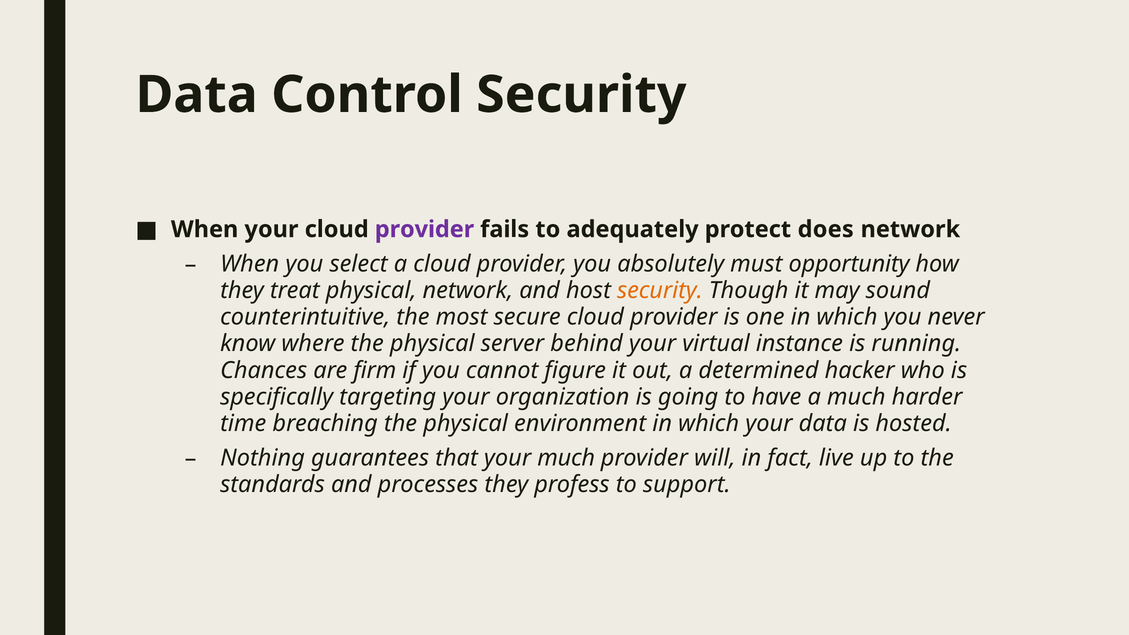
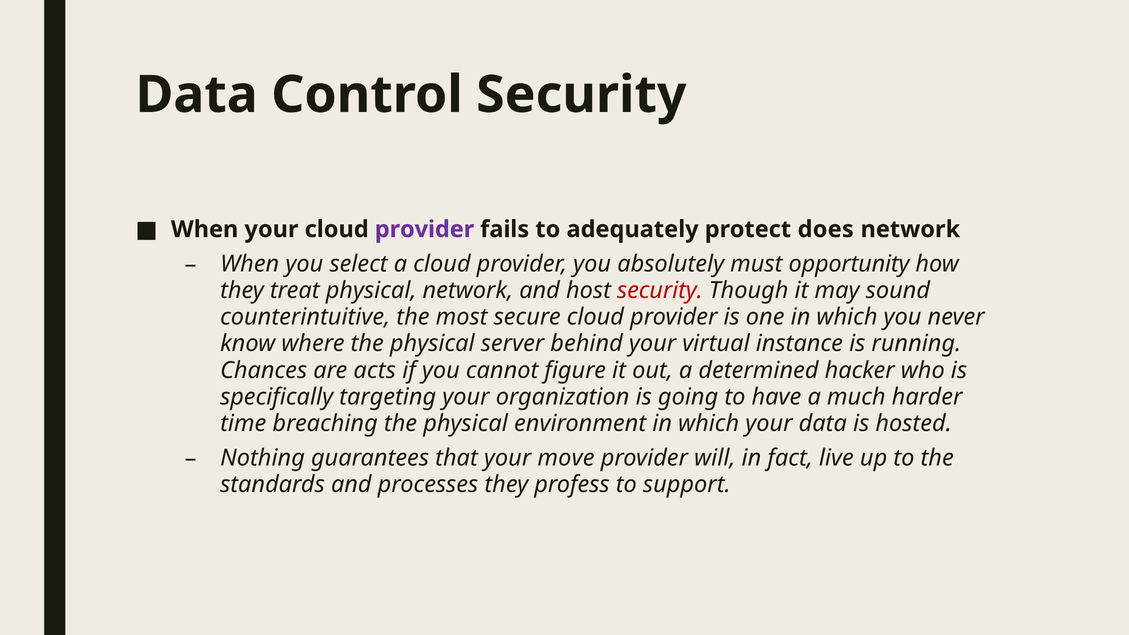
security at (660, 291) colour: orange -> red
firm: firm -> acts
your much: much -> move
